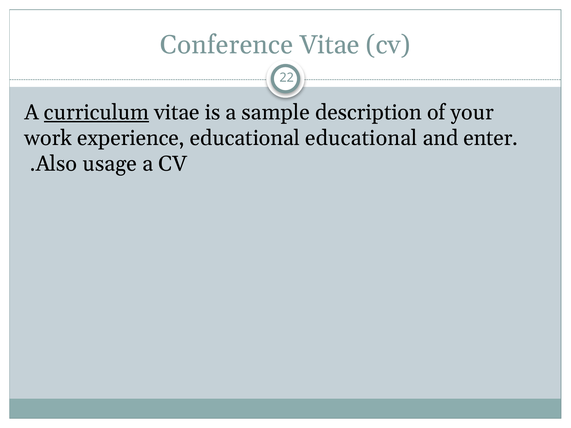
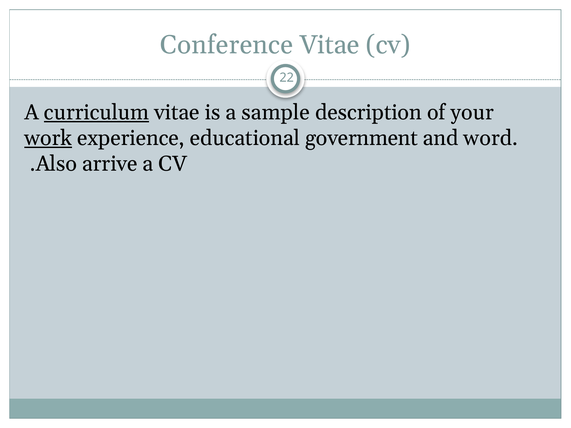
work underline: none -> present
educational educational: educational -> government
enter: enter -> word
usage: usage -> arrive
